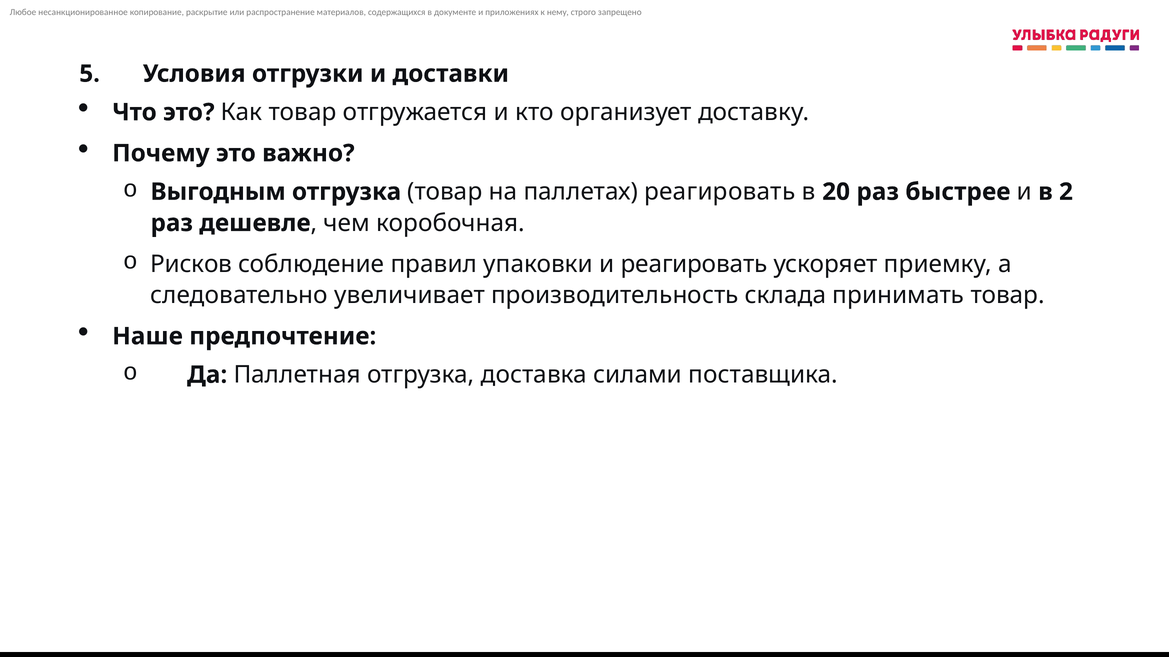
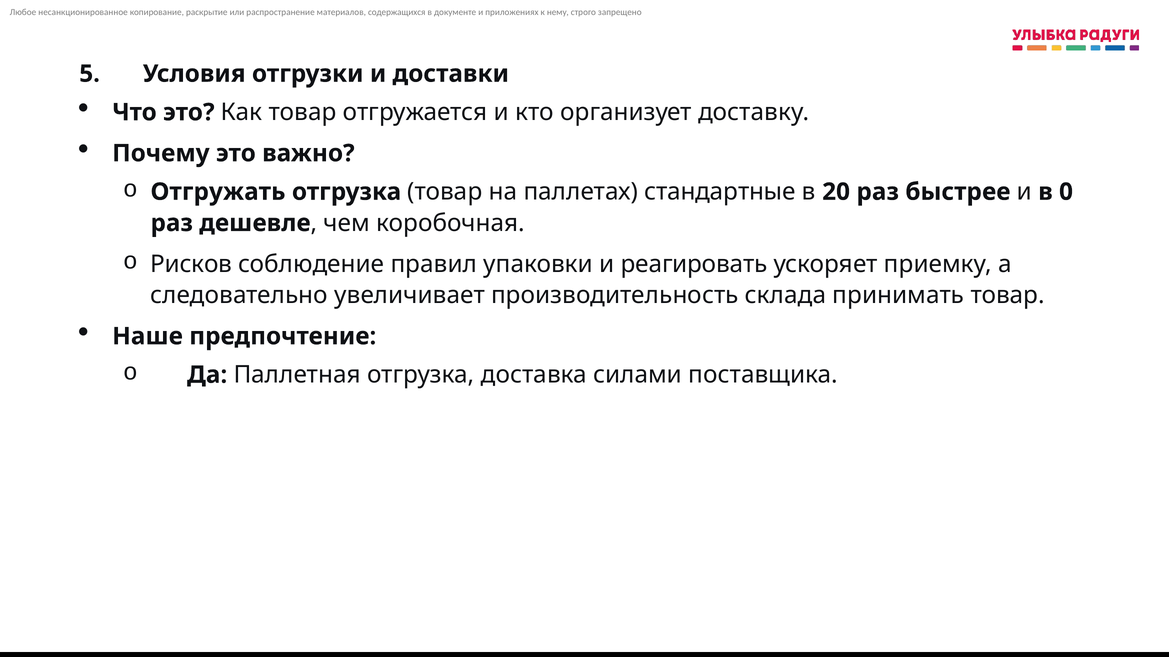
Выгодным: Выгодным -> Отгружать
паллетах реагировать: реагировать -> стандартные
2: 2 -> 0
